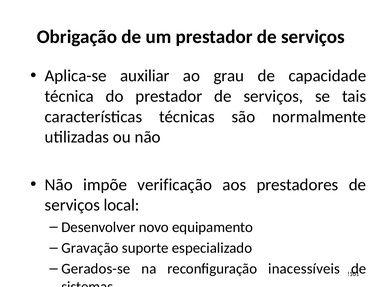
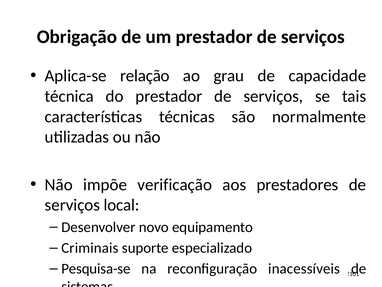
auxiliar: auxiliar -> relação
Gravação: Gravação -> Criminais
Gerados-se: Gerados-se -> Pesquisa-se
